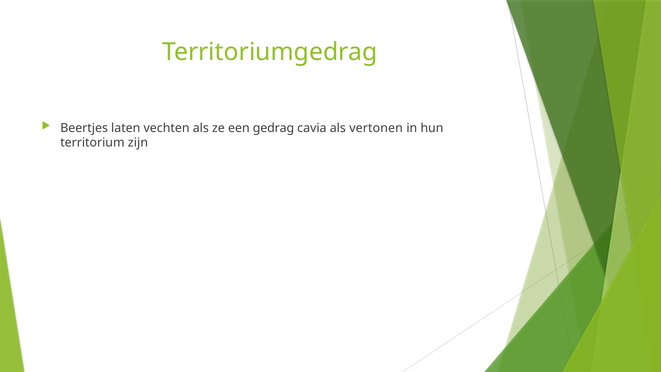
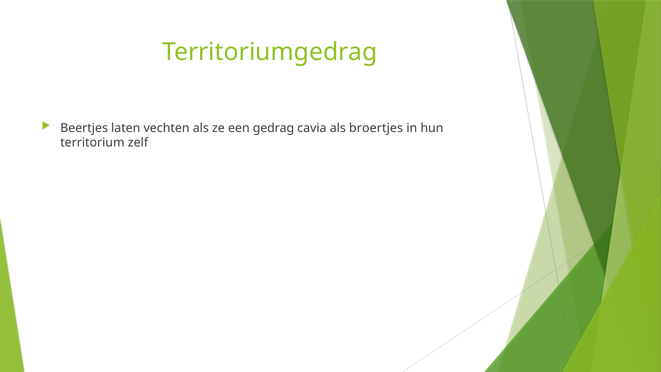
vertonen: vertonen -> broertjes
zijn: zijn -> zelf
